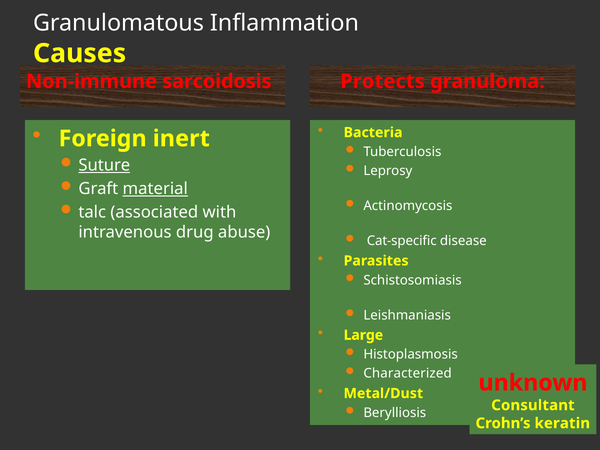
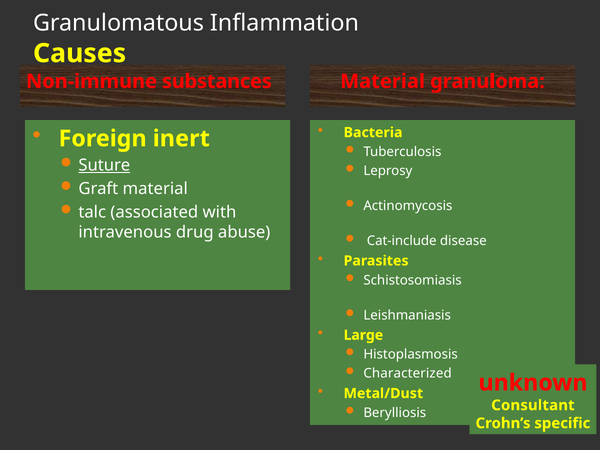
sarcoidosis: sarcoidosis -> substances
Protects at (383, 81): Protects -> Material
material at (155, 189) underline: present -> none
Cat-specific: Cat-specific -> Cat-include
keratin: keratin -> specific
